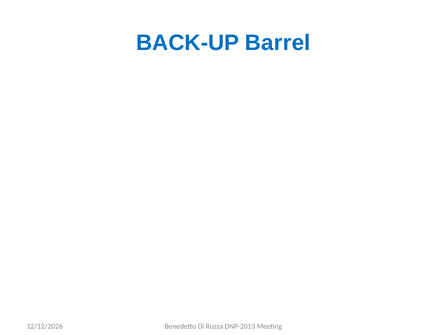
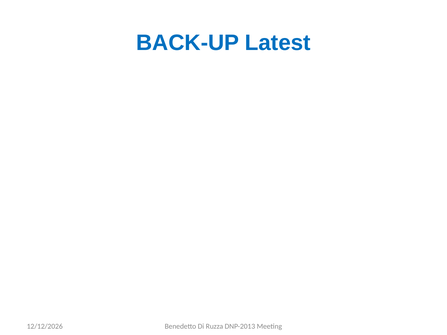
Barrel: Barrel -> Latest
